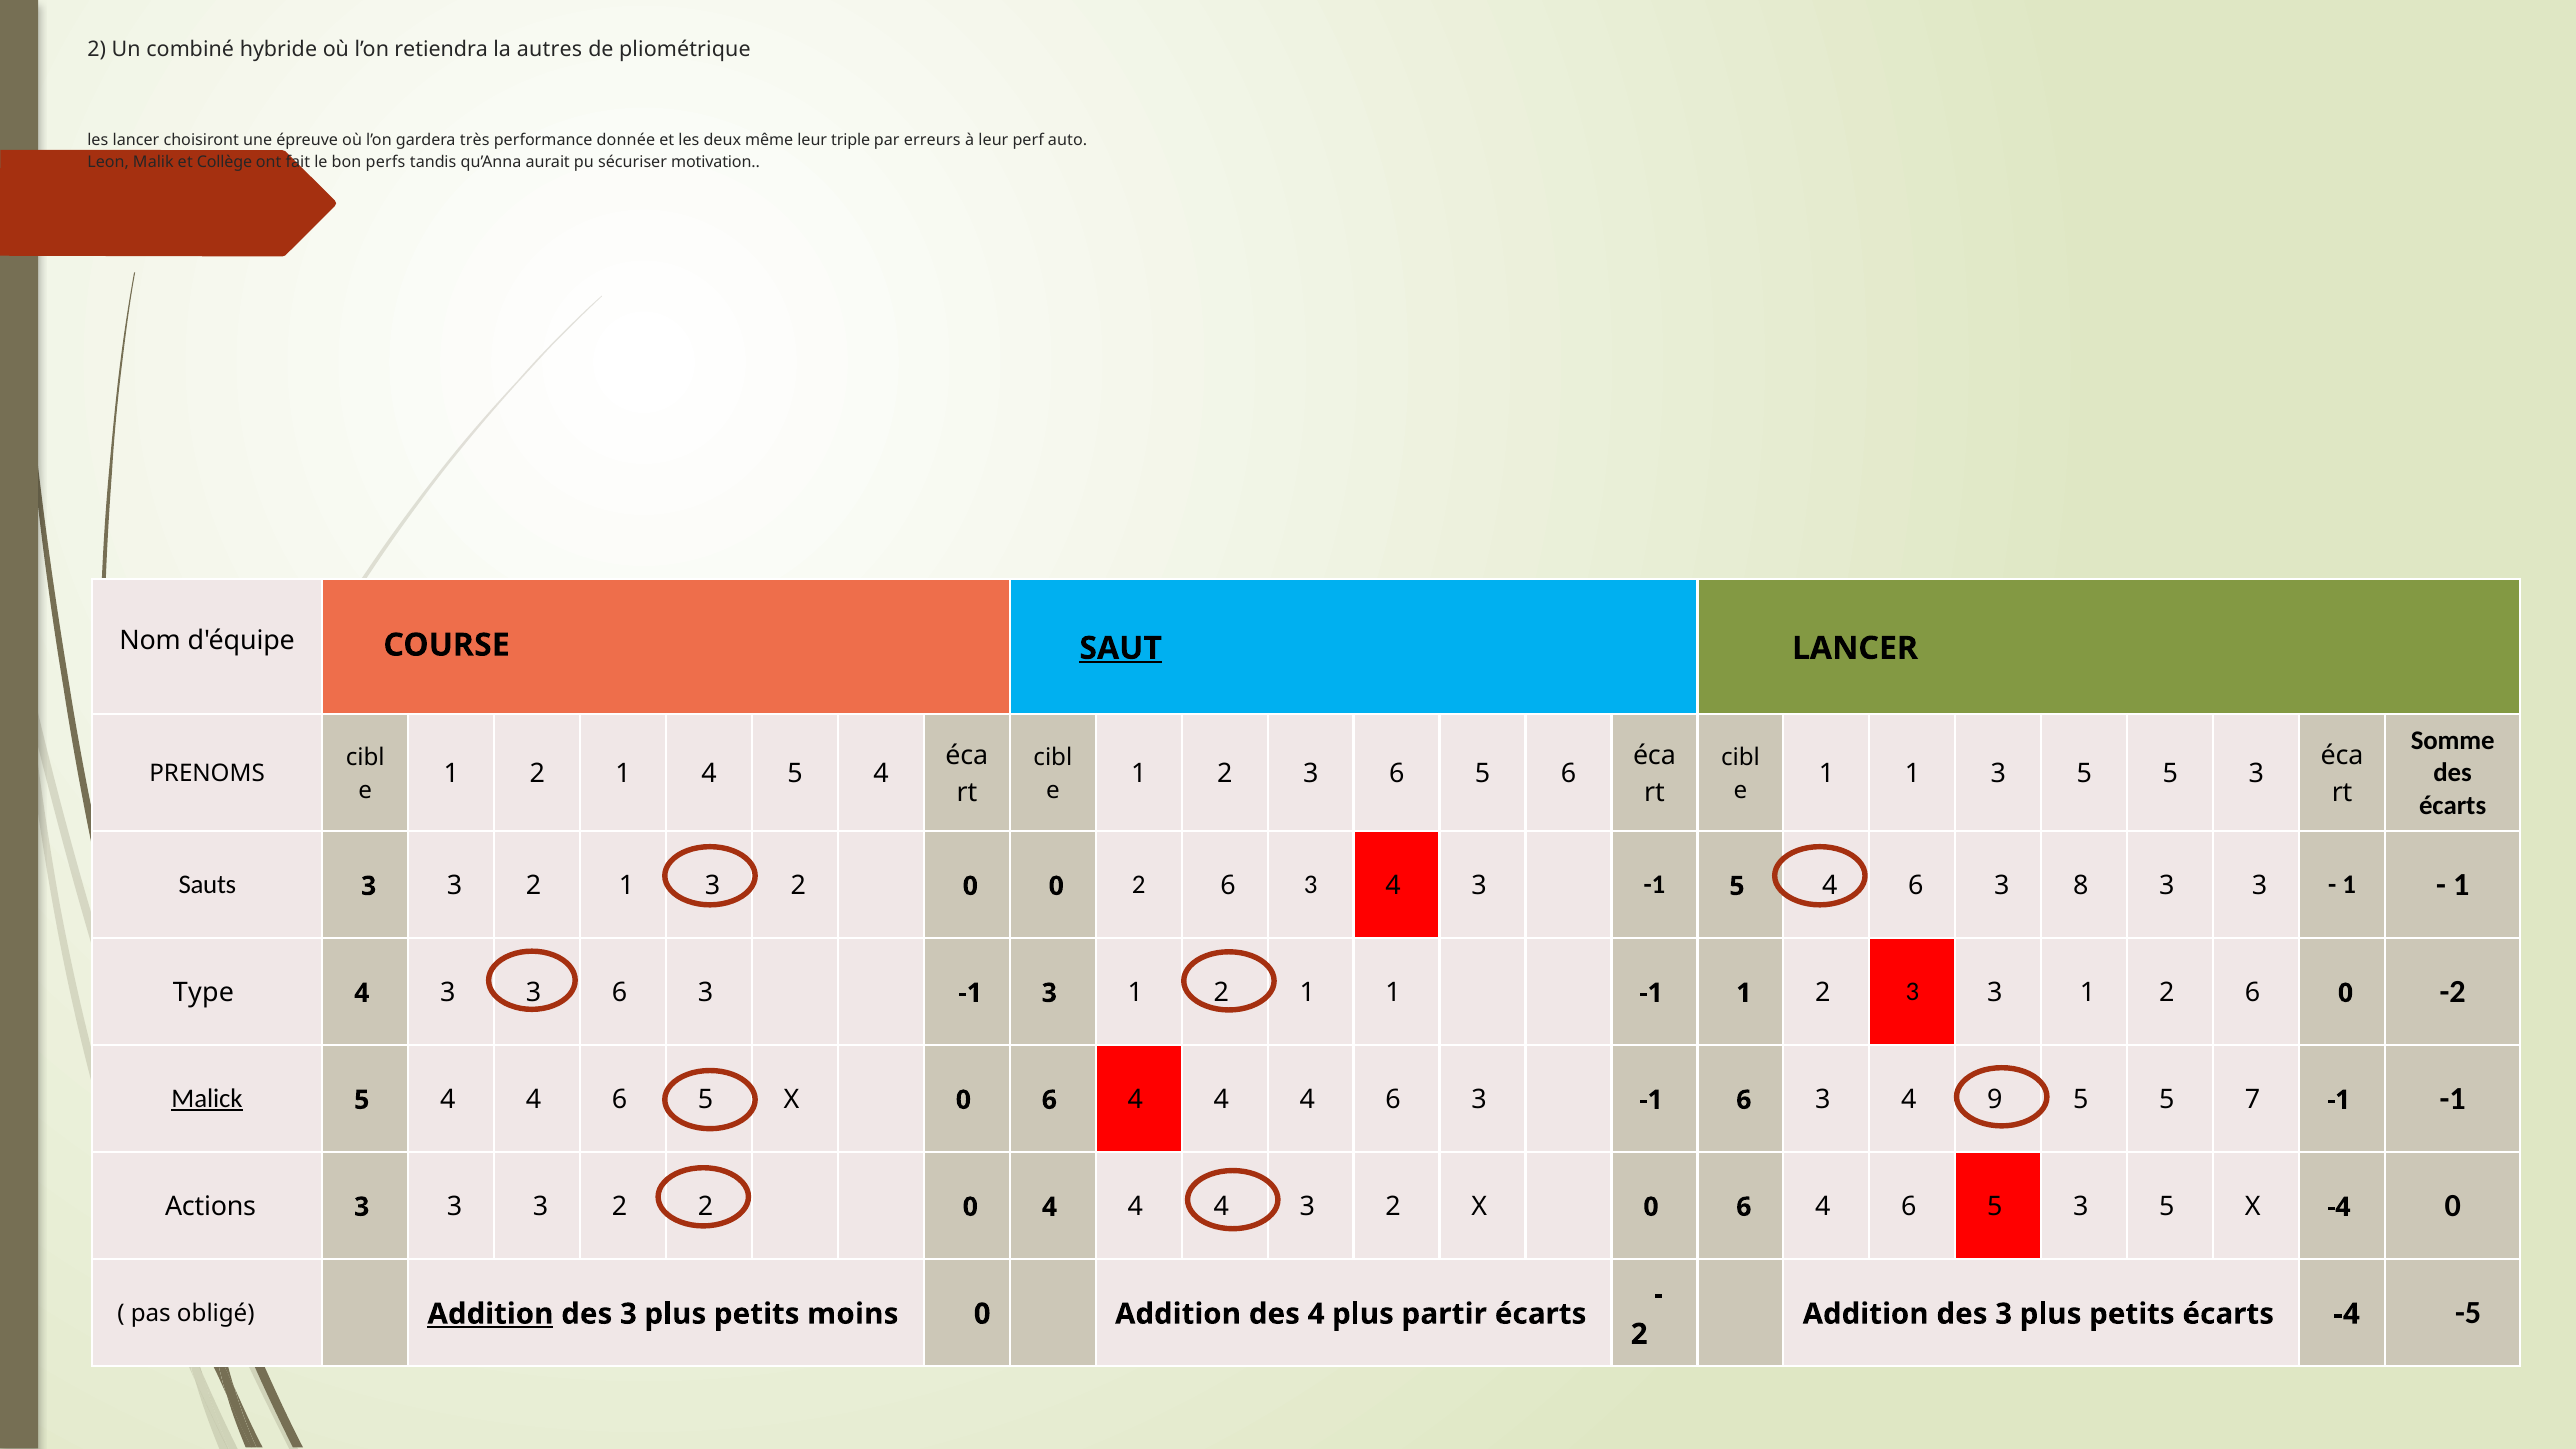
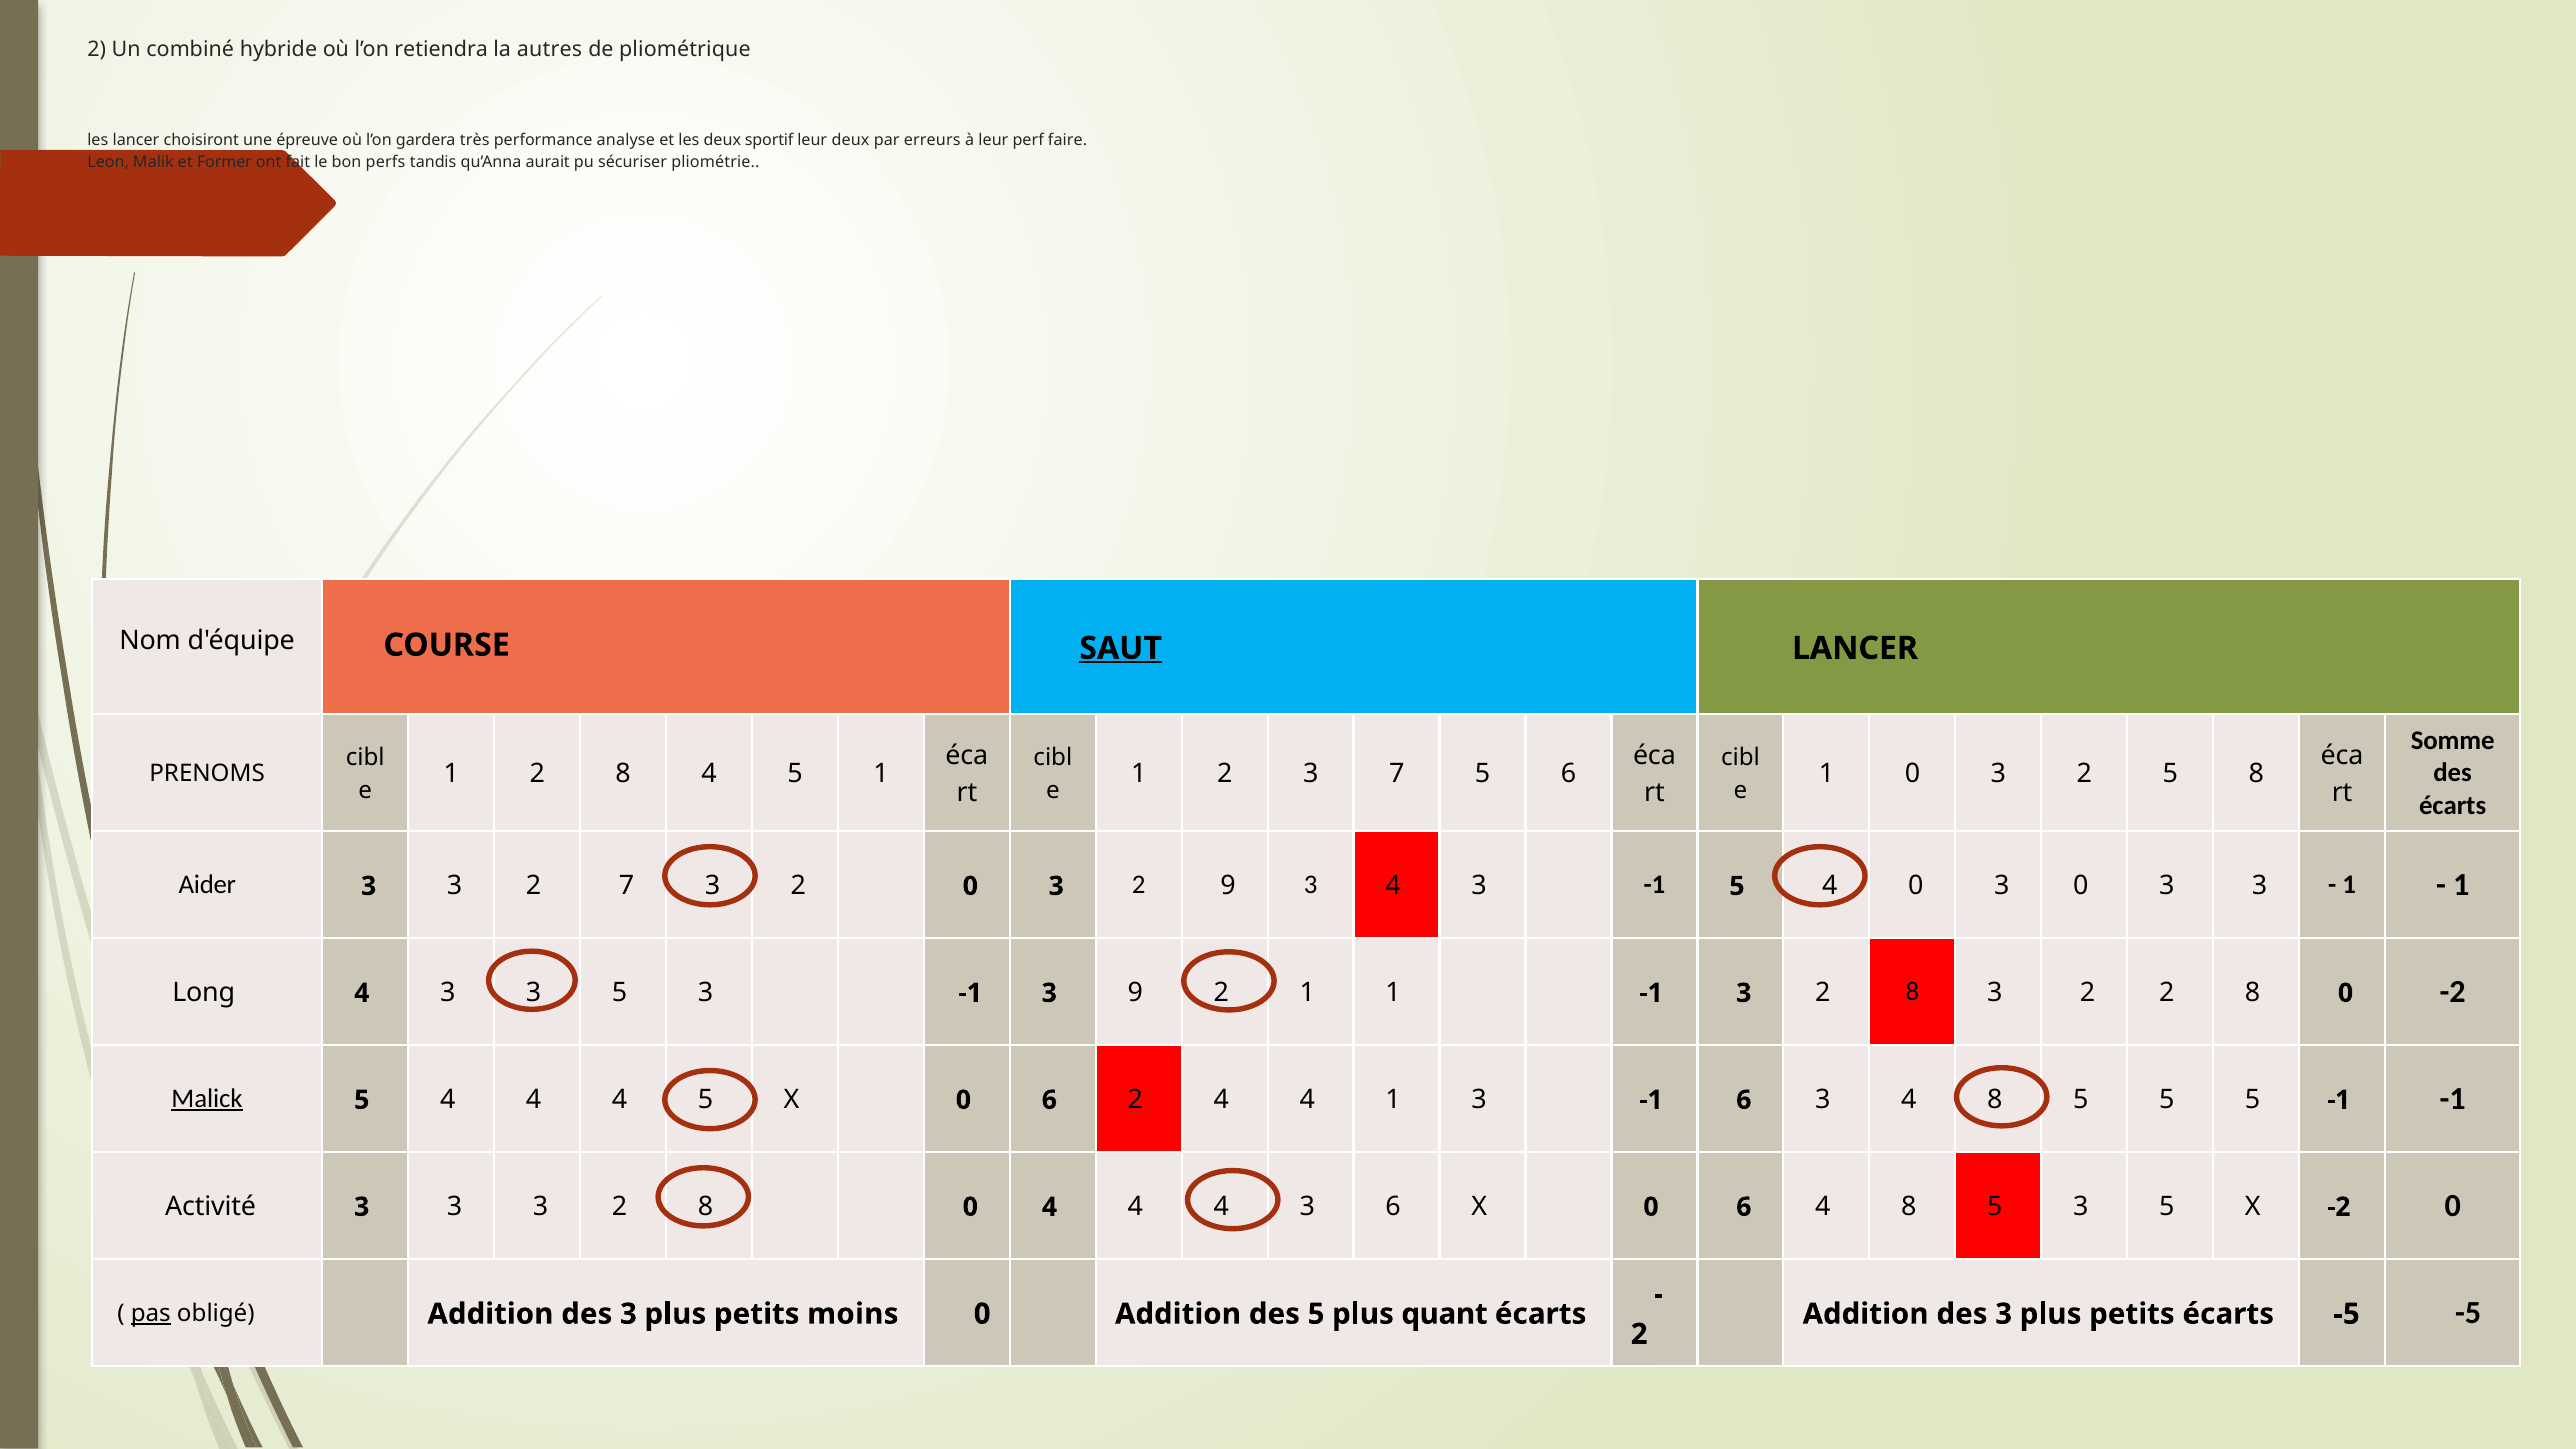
donnée: donnée -> analyse
même: même -> sportif
leur triple: triple -> deux
auto: auto -> faire
Collège: Collège -> Former
motivation: motivation -> pliométrie
1 at (623, 774): 1 -> 8
4 5 4: 4 -> 1
2 3 6: 6 -> 7
1 at (1912, 774): 1 -> 0
5 at (2084, 774): 5 -> 2
3 at (2256, 774): 3 -> 8
Sauts: Sauts -> Aider
3 2 1: 1 -> 7
2 0 0: 0 -> 3
6 at (1228, 886): 6 -> 9
5 4 6: 6 -> 0
3 8: 8 -> 0
Type: Type -> Long
3 3 6: 6 -> 5
-1 3 1: 1 -> 9
1 -1 1: 1 -> 3
3 at (1912, 992): 3 -> 8
1 at (2088, 993): 1 -> 2
6 at (2253, 993): 6 -> 8
5 4 4 6: 6 -> 4
4 at (1135, 1100): 4 -> 2
6 at (1393, 1100): 6 -> 1
3 4 9: 9 -> 8
5 5 7: 7 -> 5
Actions: Actions -> Activité
3 3 2 2: 2 -> 8
4 3 2: 2 -> 6
6 4 6: 6 -> 8
X -4: -4 -> -2
pas underline: none -> present
Addition at (490, 1314) underline: present -> none
des 4: 4 -> 5
partir: partir -> quant
écarts -4: -4 -> -5
